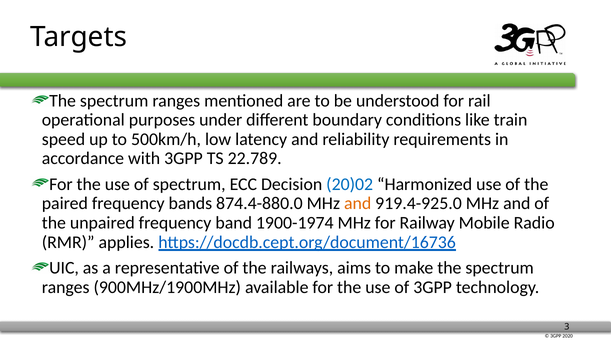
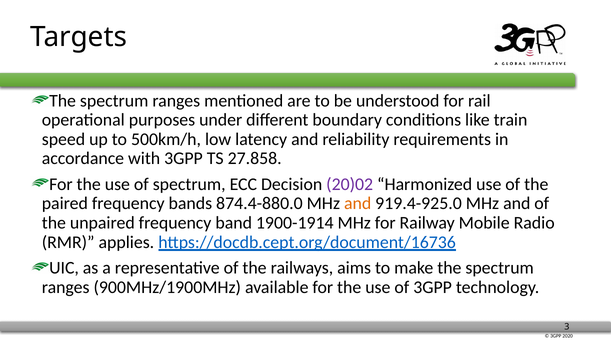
22.789: 22.789 -> 27.858
20)02 colour: blue -> purple
1900-1974: 1900-1974 -> 1900-1914
